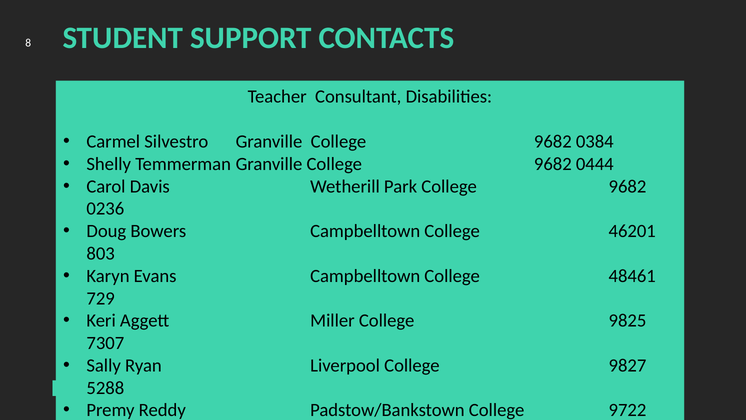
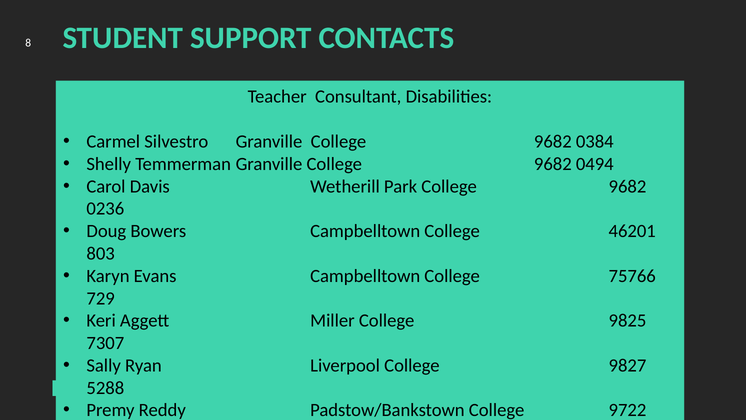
0444: 0444 -> 0494
48461: 48461 -> 75766
